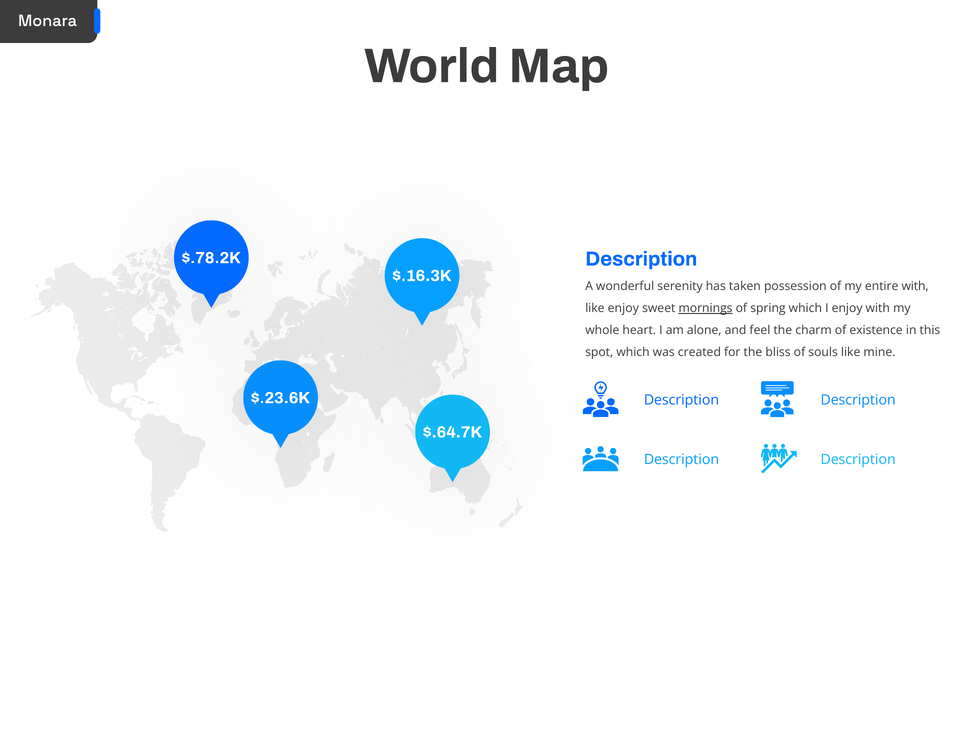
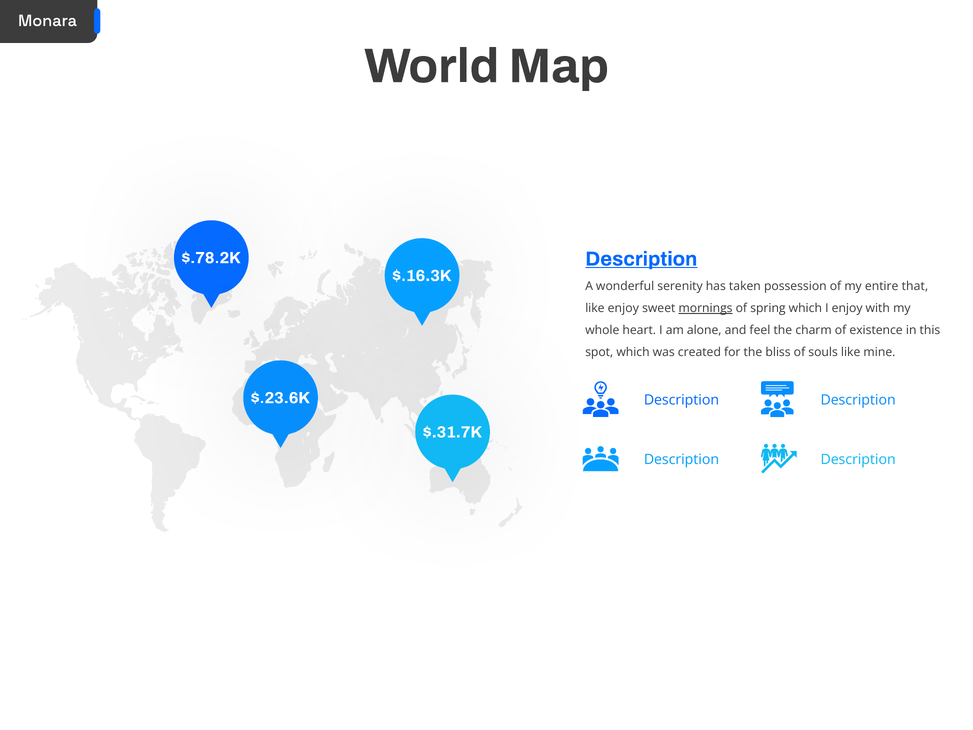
Description at (641, 259) underline: none -> present
entire with: with -> that
$.64.7K: $.64.7K -> $.31.7K
